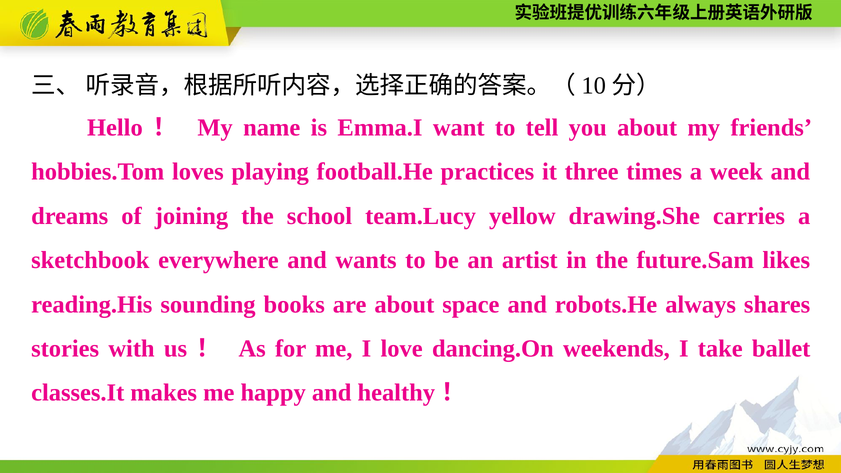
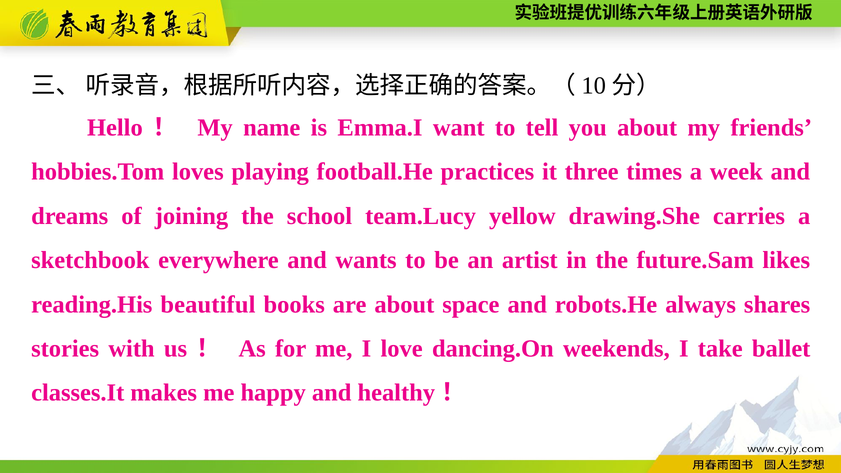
sounding: sounding -> beautiful
